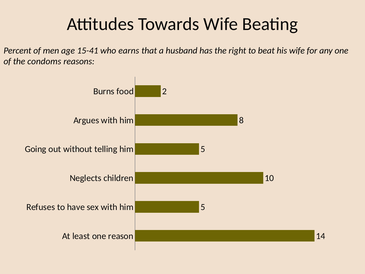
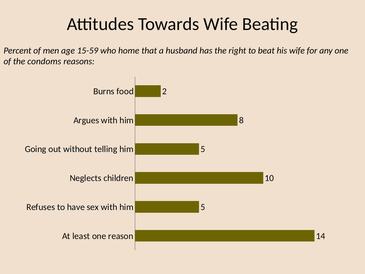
15-41: 15-41 -> 15-59
earns: earns -> home
